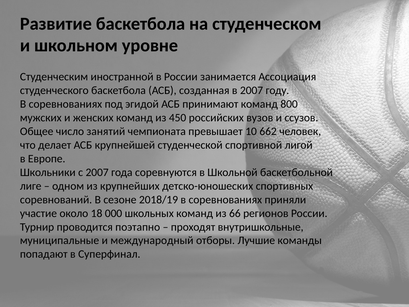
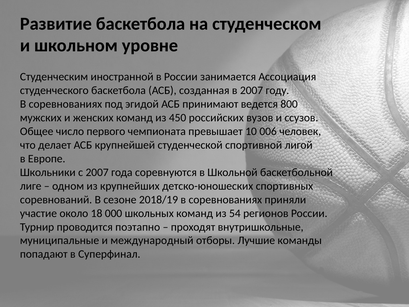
принимают команд: команд -> ведется
занятий: занятий -> первого
662: 662 -> 006
66: 66 -> 54
